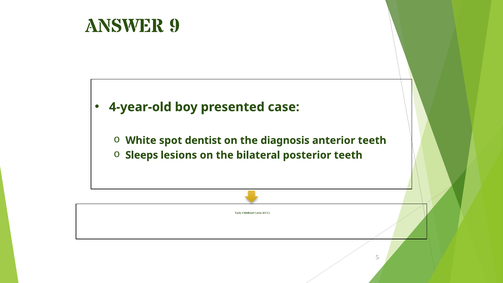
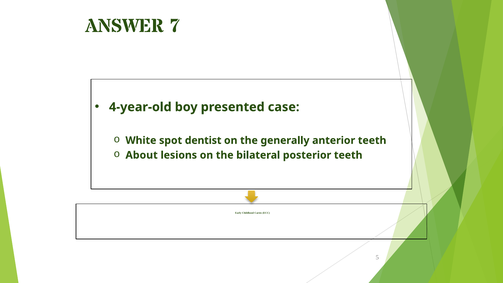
9: 9 -> 7
diagnosis: diagnosis -> generally
Sleeps: Sleeps -> About
